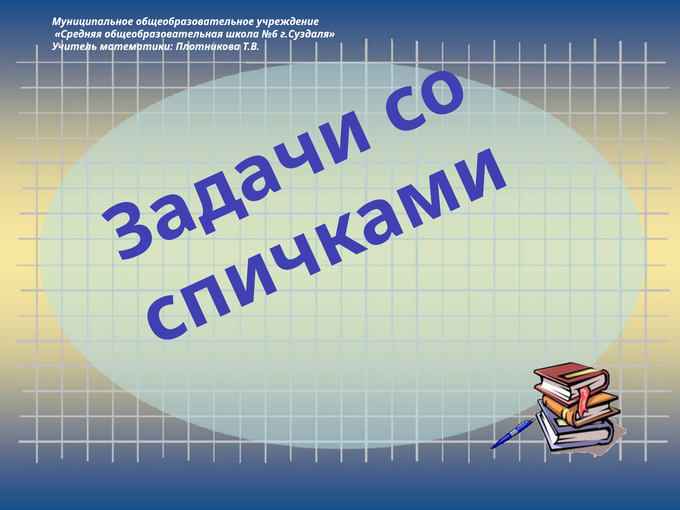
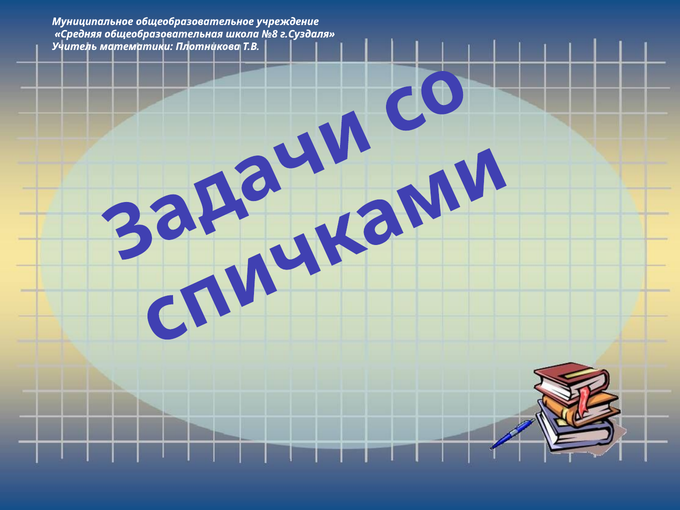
№6: №6 -> №8
